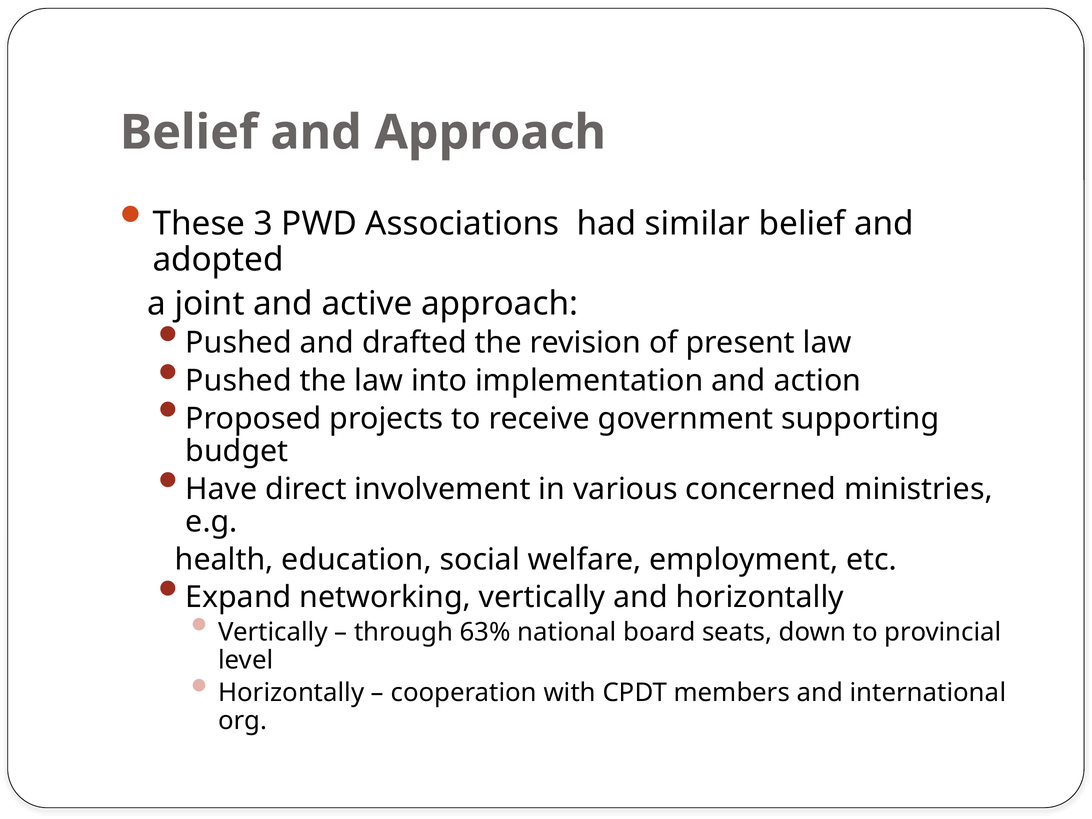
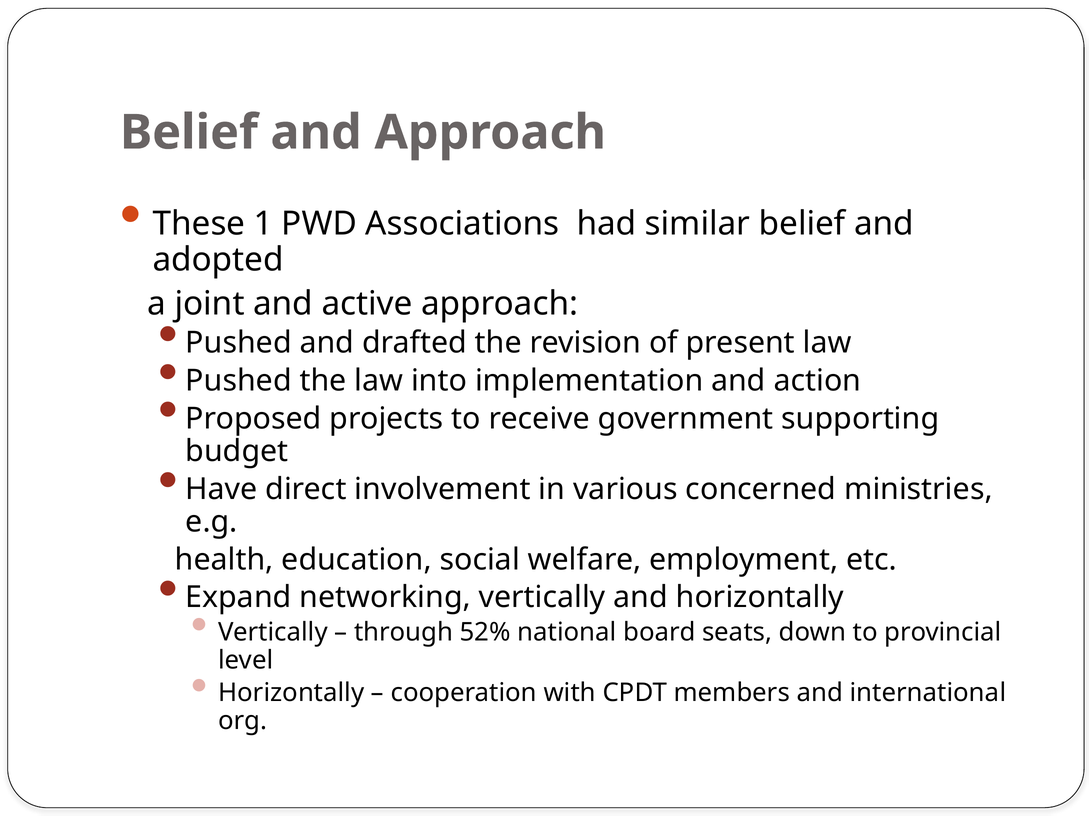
3: 3 -> 1
63%: 63% -> 52%
